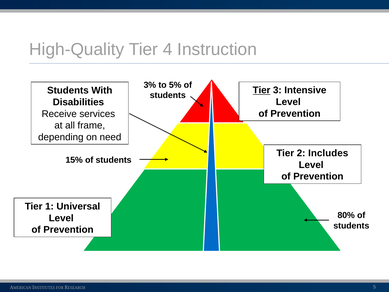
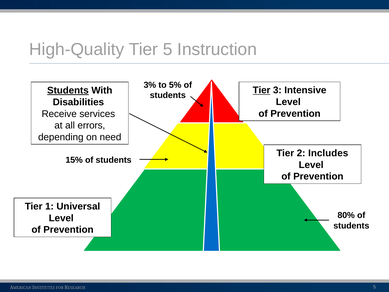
Tier 4: 4 -> 5
Students at (68, 90) underline: none -> present
frame: frame -> errors
